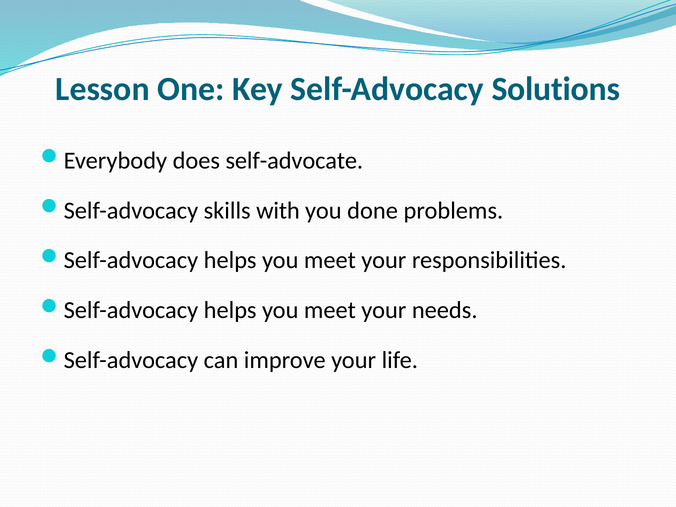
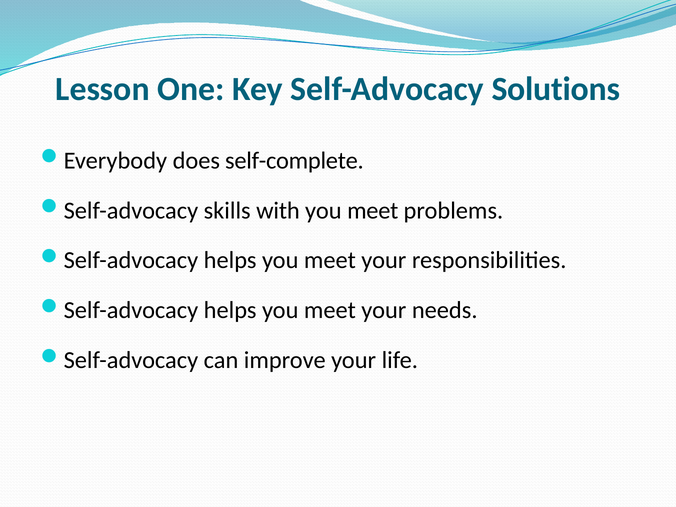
self-advocate: self-advocate -> self-complete
done at (373, 210): done -> meet
